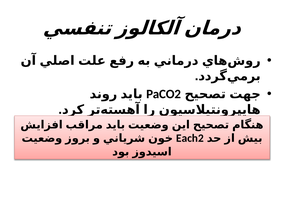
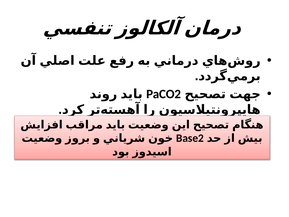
Each2: Each2 -> Base2
